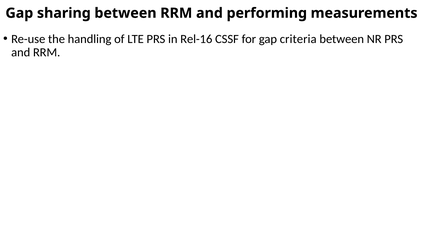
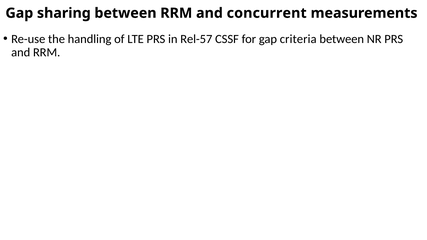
performing: performing -> concurrent
Rel-16: Rel-16 -> Rel-57
